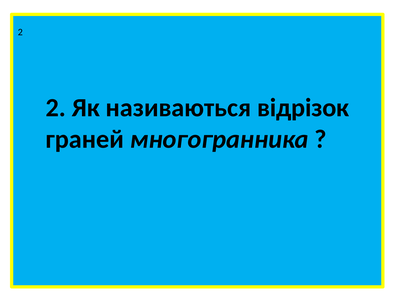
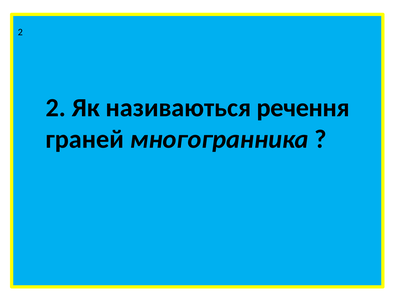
відрізок: відрізок -> речення
